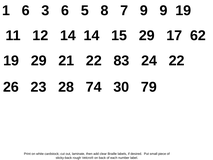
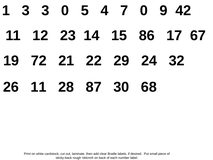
1 6: 6 -> 3
3 6: 6 -> 0
8: 8 -> 4
7 9: 9 -> 0
9 19: 19 -> 42
12 14: 14 -> 23
15 29: 29 -> 86
62: 62 -> 67
19 29: 29 -> 72
83: 83 -> 29
24 22: 22 -> 32
26 23: 23 -> 11
74: 74 -> 87
79: 79 -> 68
